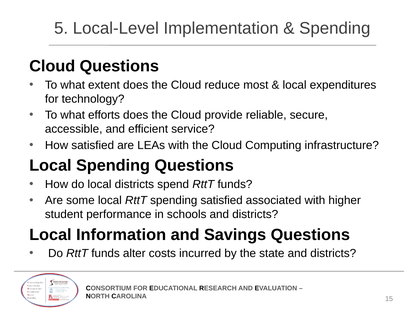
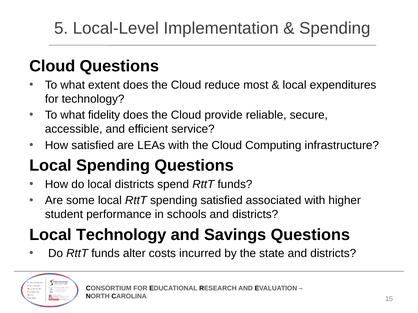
efforts: efforts -> fidelity
Local Information: Information -> Technology
